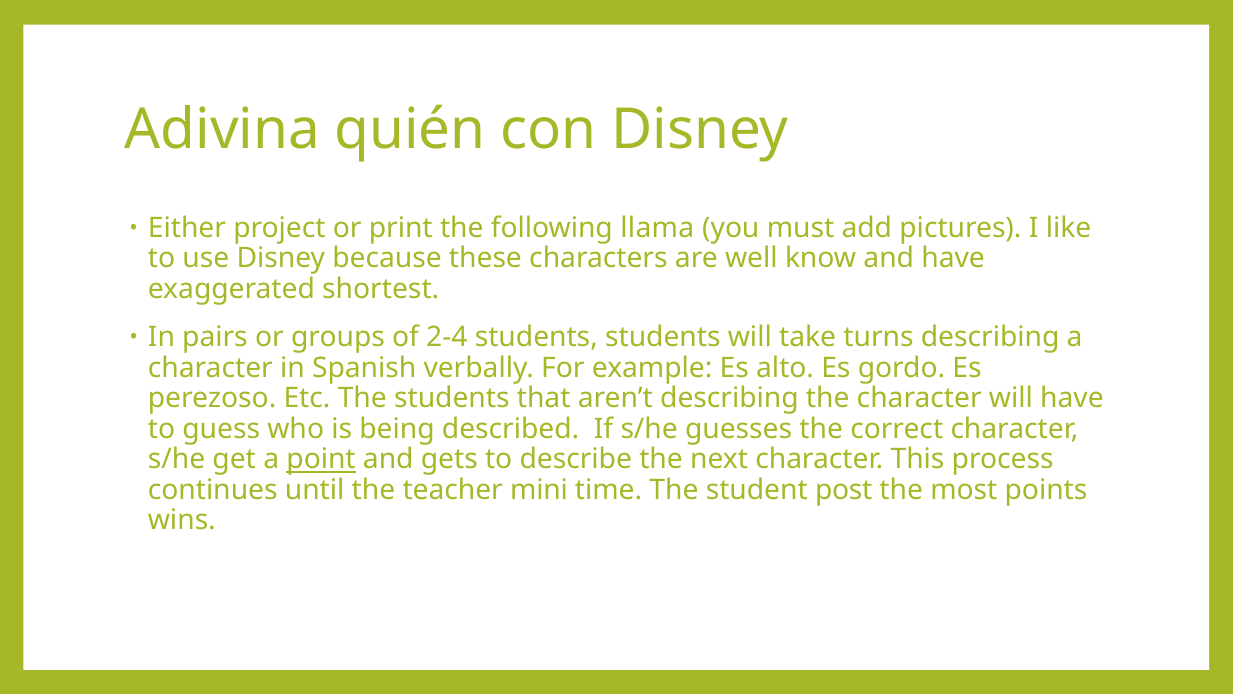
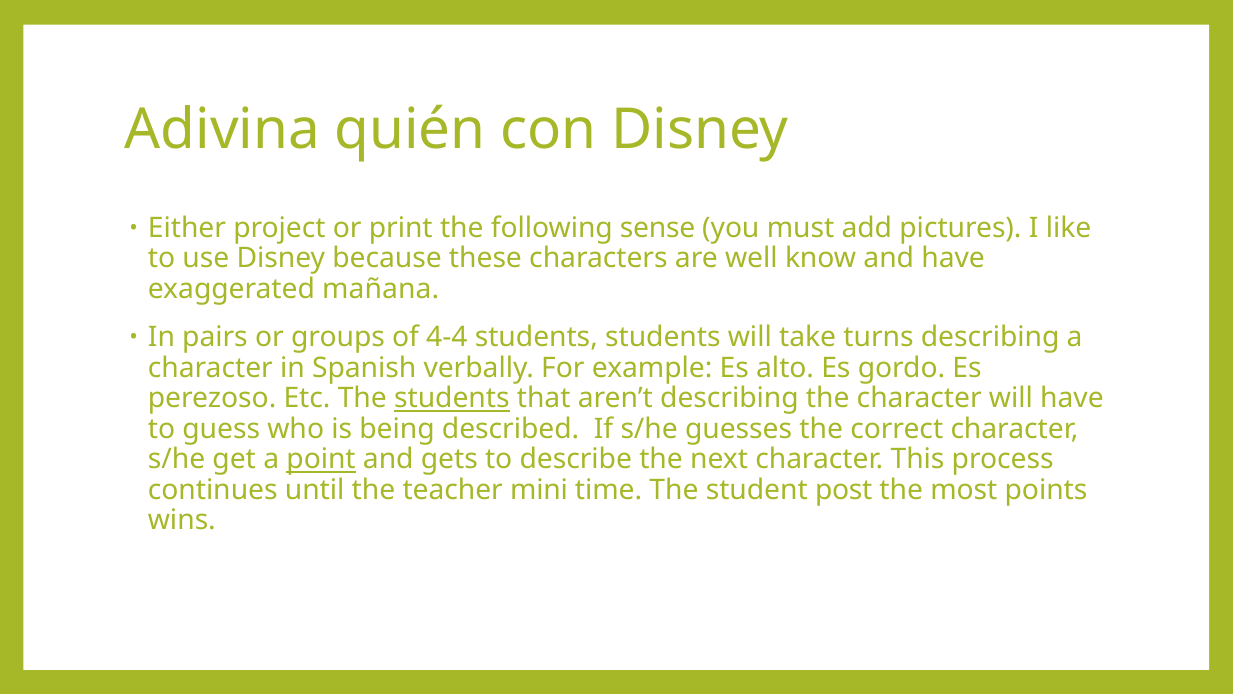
llama: llama -> sense
shortest: shortest -> mañana
2-4: 2-4 -> 4-4
students at (452, 398) underline: none -> present
